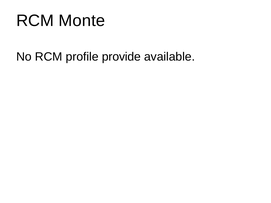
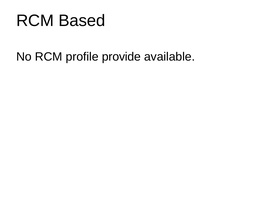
Monte: Monte -> Based
